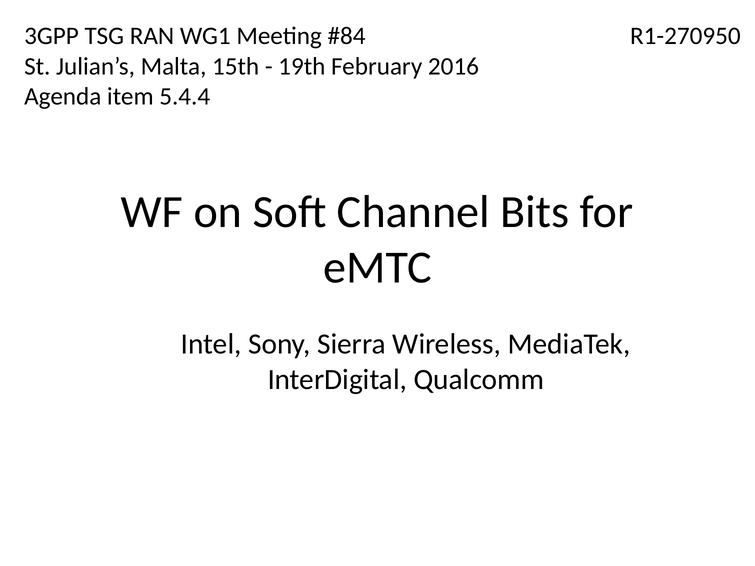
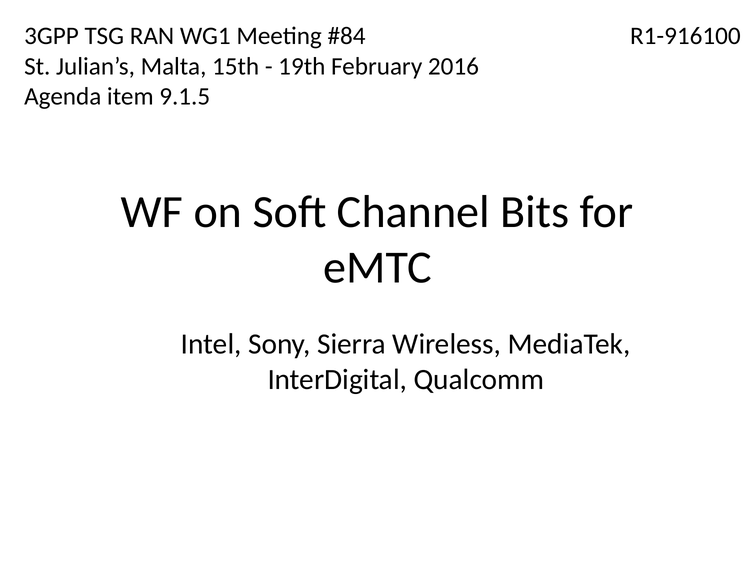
R1-270950: R1-270950 -> R1-916100
5.4.4: 5.4.4 -> 9.1.5
